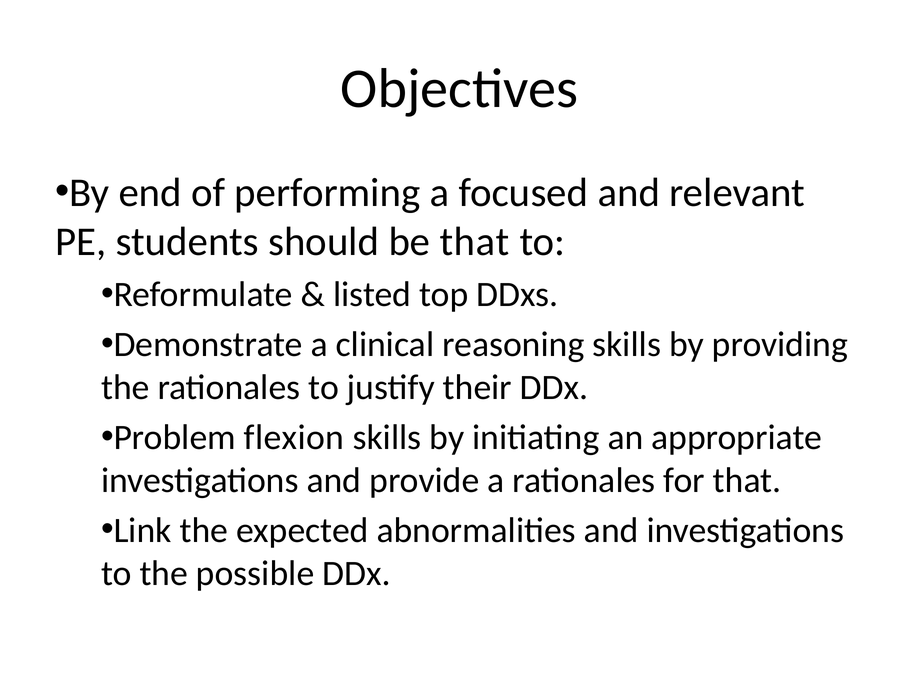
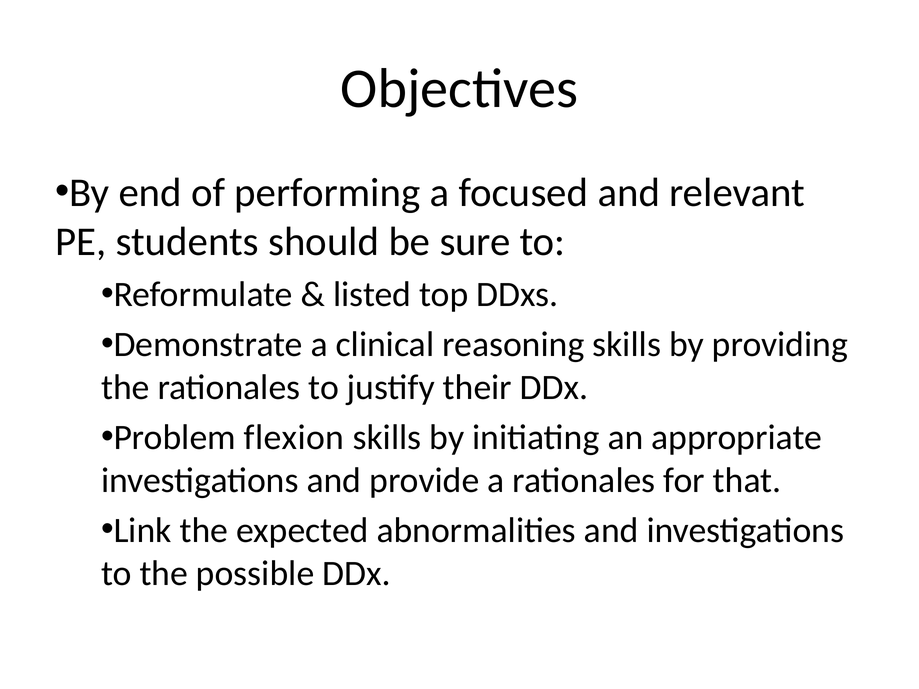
be that: that -> sure
